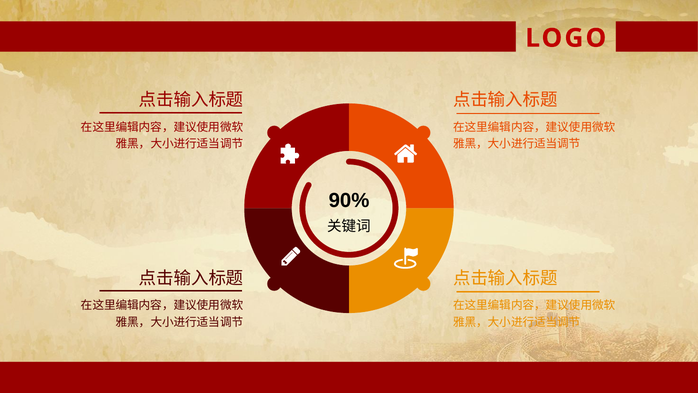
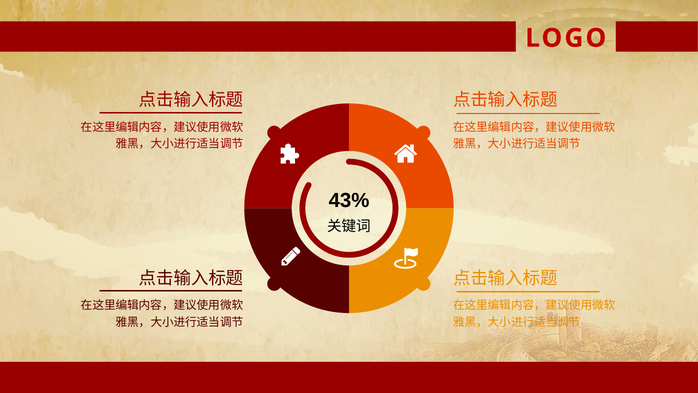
90%: 90% -> 43%
